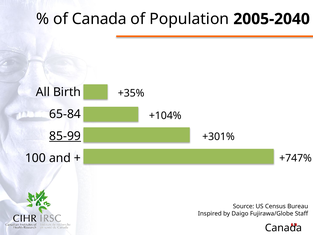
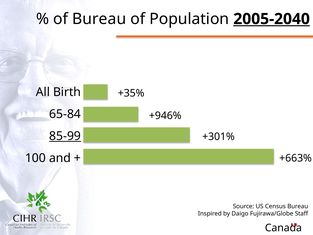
of Canada: Canada -> Bureau
2005-2040 underline: none -> present
+104%: +104% -> +946%
+747%: +747% -> +663%
